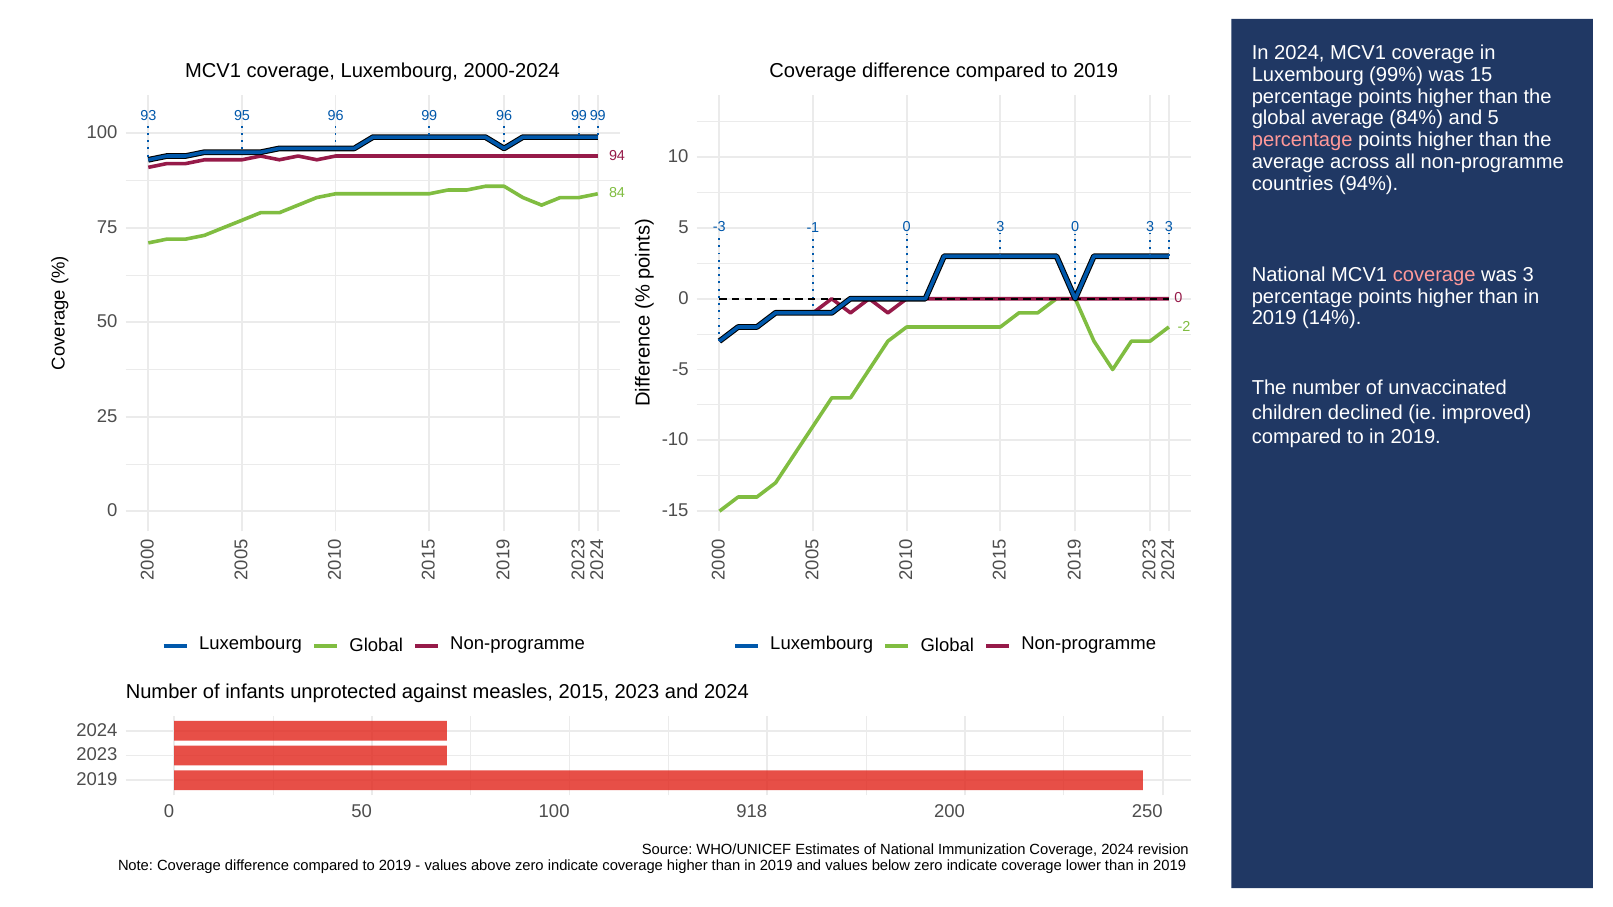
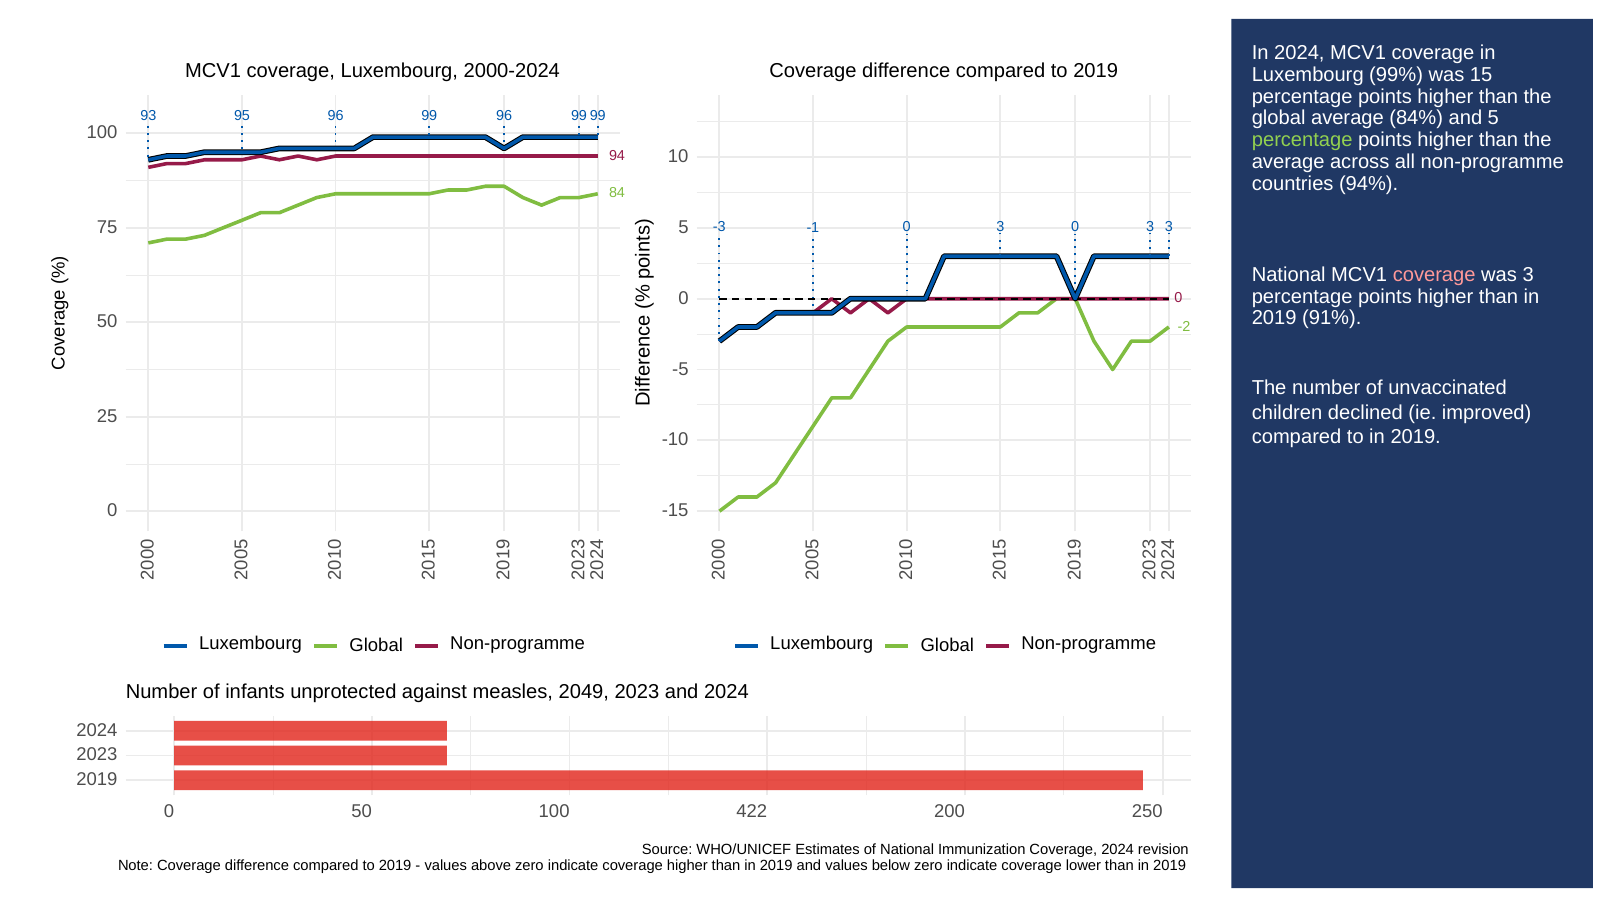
percentage at (1302, 140) colour: pink -> light green
14%: 14% -> 91%
2015: 2015 -> 2049
918: 918 -> 422
